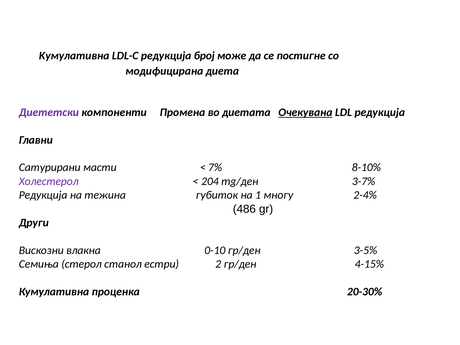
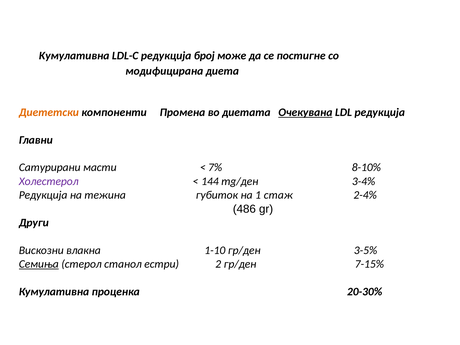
Диететски colour: purple -> orange
204: 204 -> 144
3-7%: 3-7% -> 3-4%
многу: многу -> стаж
0-10: 0-10 -> 1-10
Семиња underline: none -> present
4-15%: 4-15% -> 7-15%
